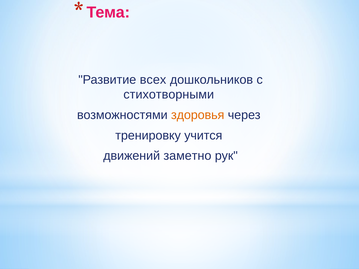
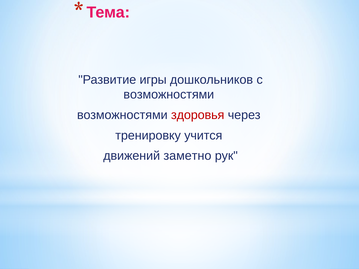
всех: всех -> игры
стихотворными at (169, 95): стихотворными -> возможностями
здоровья colour: orange -> red
